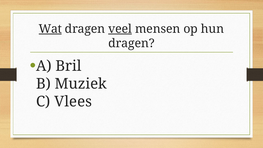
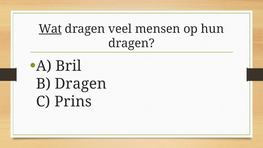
veel underline: present -> none
B Muziek: Muziek -> Dragen
Vlees: Vlees -> Prins
